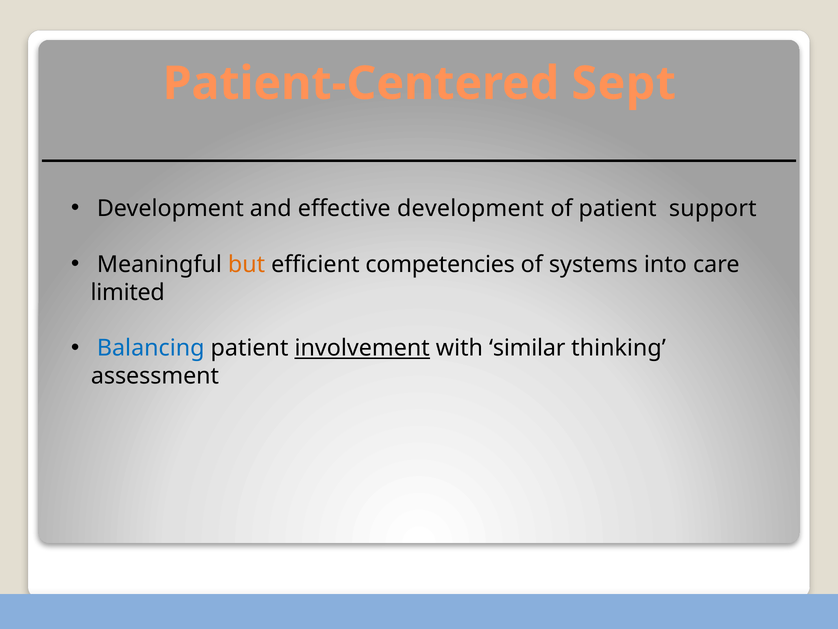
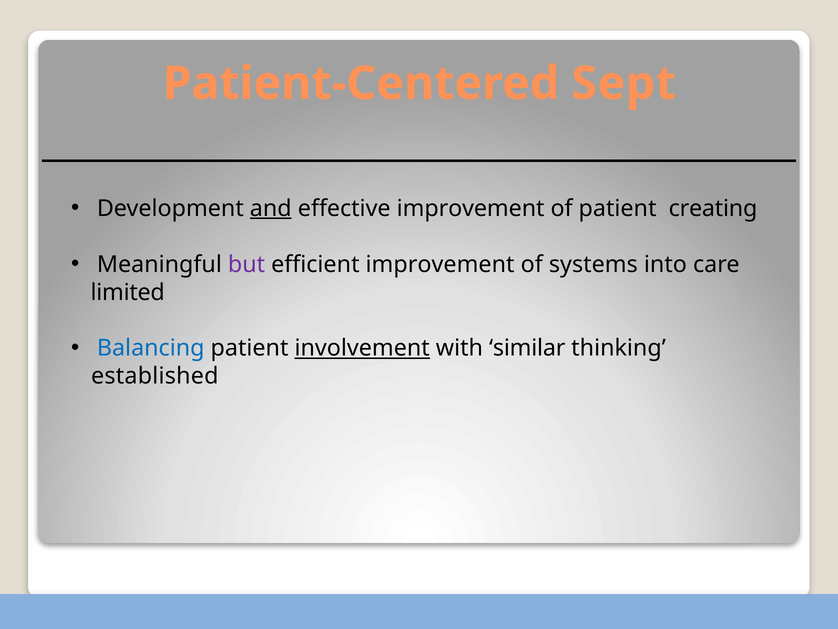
and underline: none -> present
effective development: development -> improvement
support: support -> creating
but colour: orange -> purple
efficient competencies: competencies -> improvement
assessment: assessment -> established
